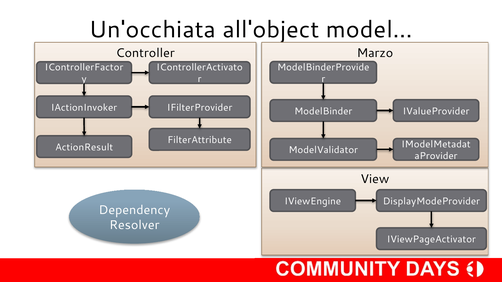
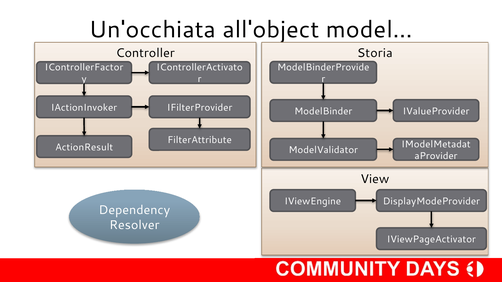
Marzo: Marzo -> Storia
